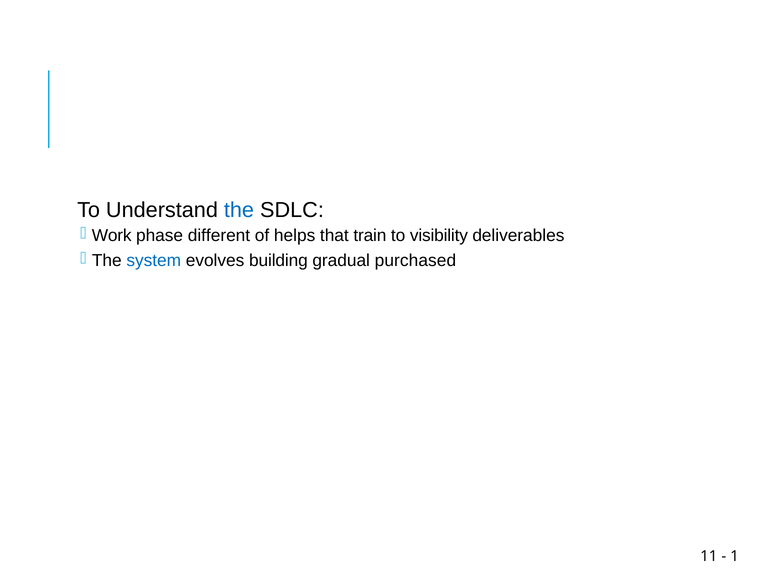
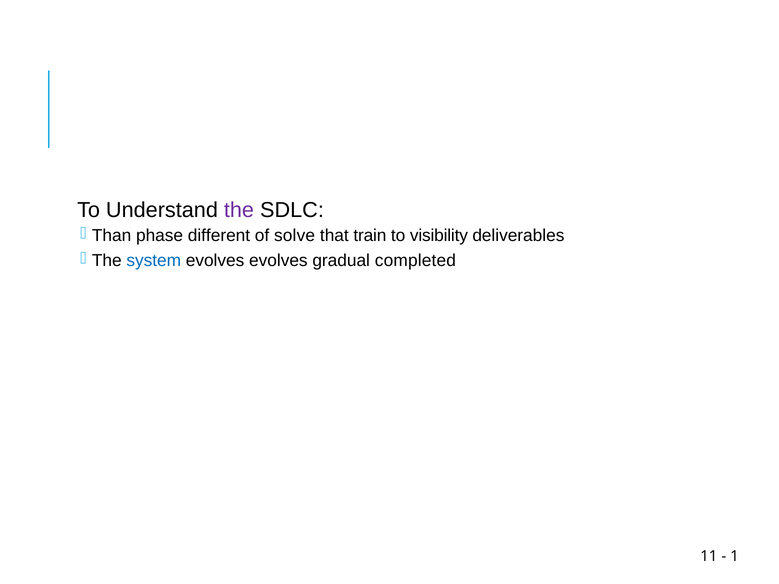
the at (239, 210) colour: blue -> purple
Work: Work -> Than
helps: helps -> solve
evolves building: building -> evolves
purchased: purchased -> completed
